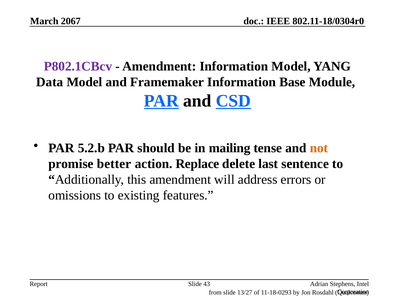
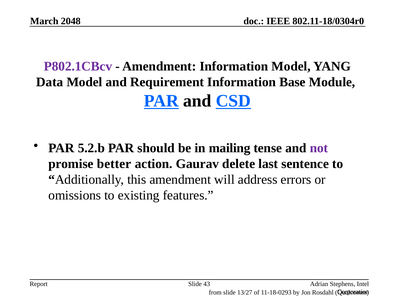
2067: 2067 -> 2048
Framemaker: Framemaker -> Requirement
not colour: orange -> purple
Replace: Replace -> Gaurav
